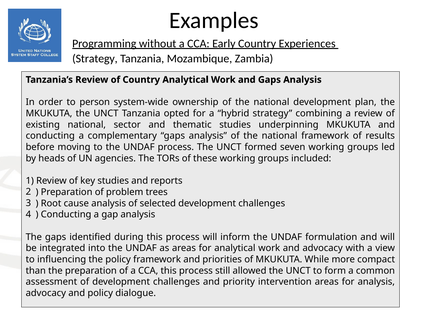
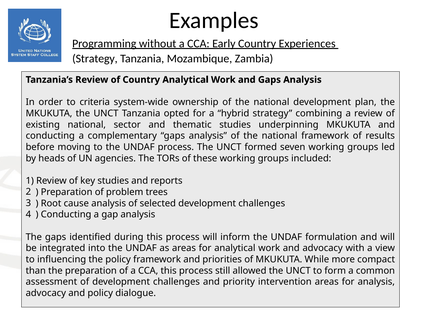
person: person -> criteria
